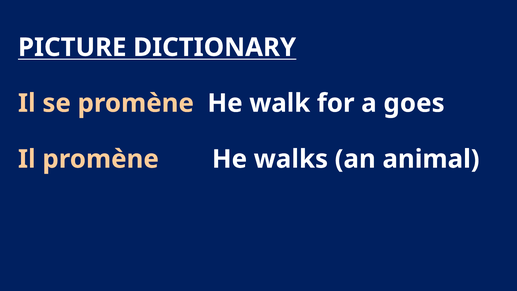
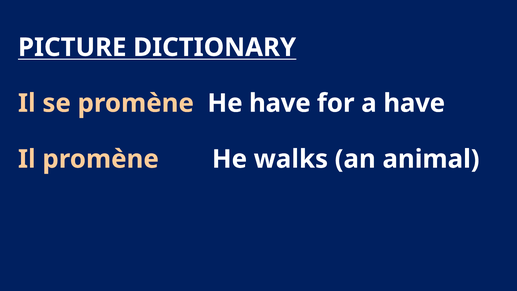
He walk: walk -> have
a goes: goes -> have
